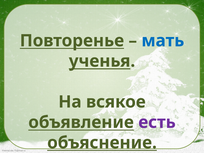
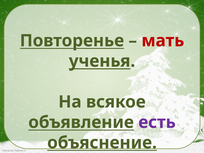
мать colour: blue -> red
